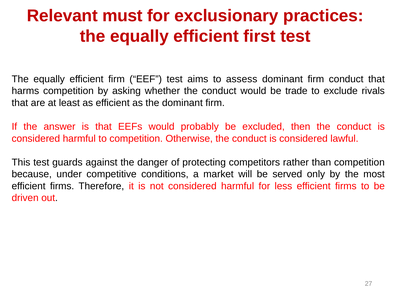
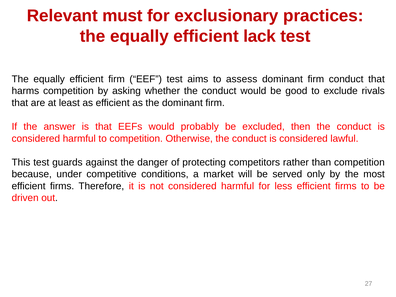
first: first -> lack
trade: trade -> good
